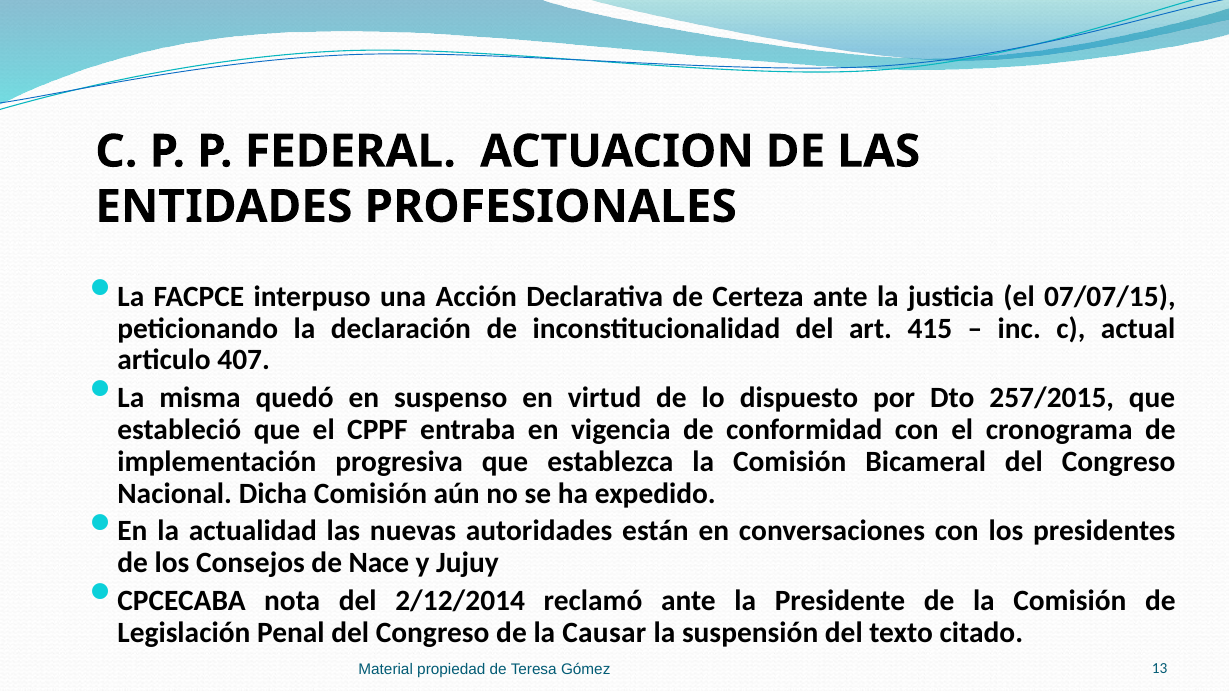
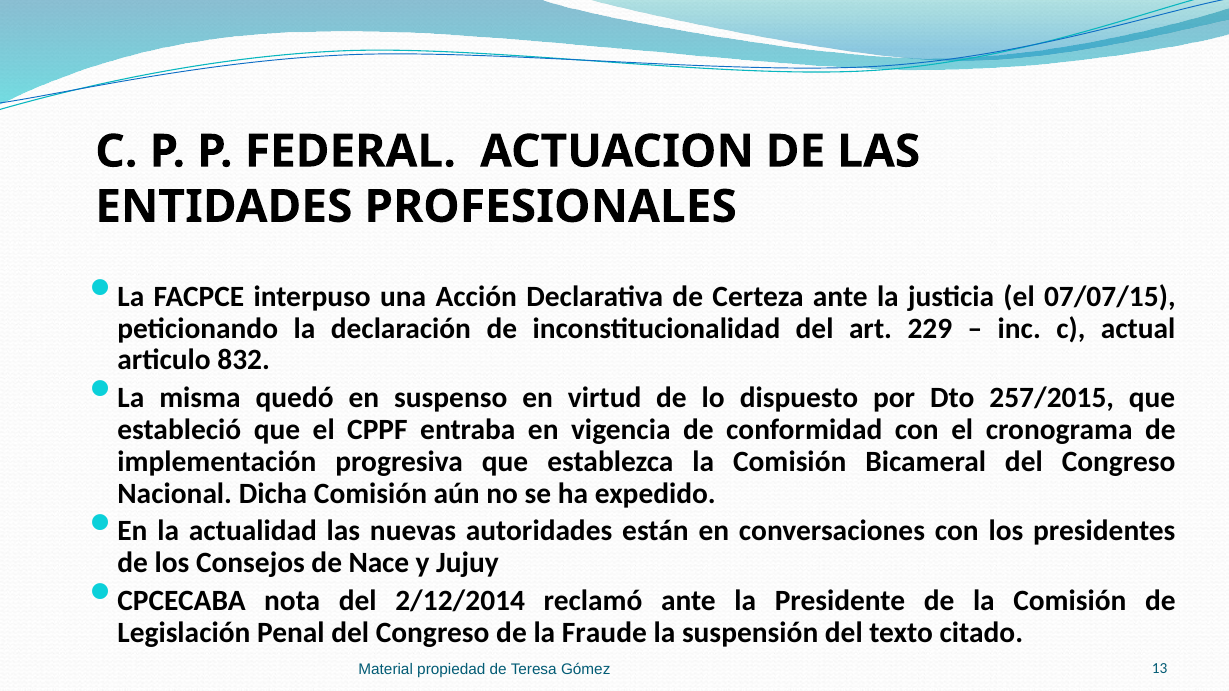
415: 415 -> 229
407: 407 -> 832
Causar: Causar -> Fraude
